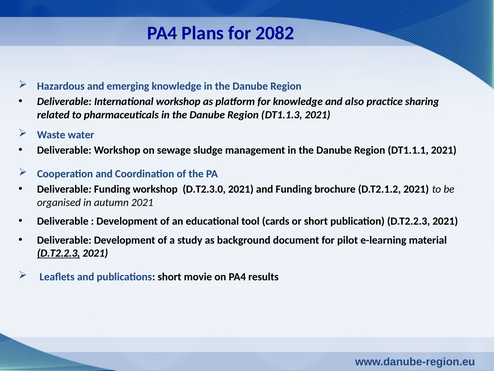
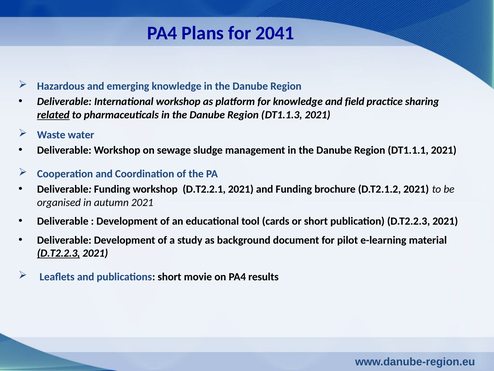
2082: 2082 -> 2041
also: also -> field
related underline: none -> present
D.T2.3.0: D.T2.3.0 -> D.T2.2.1
